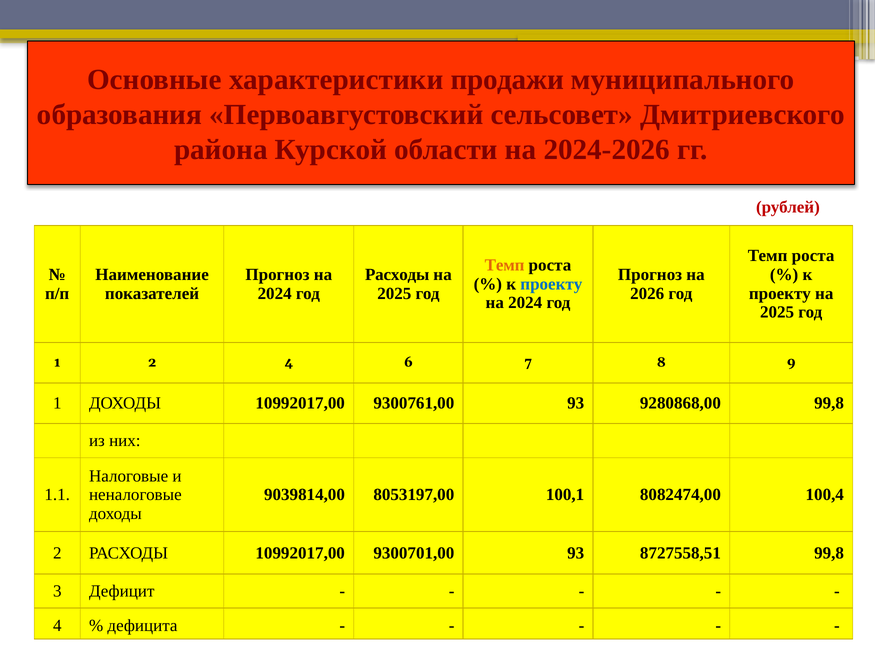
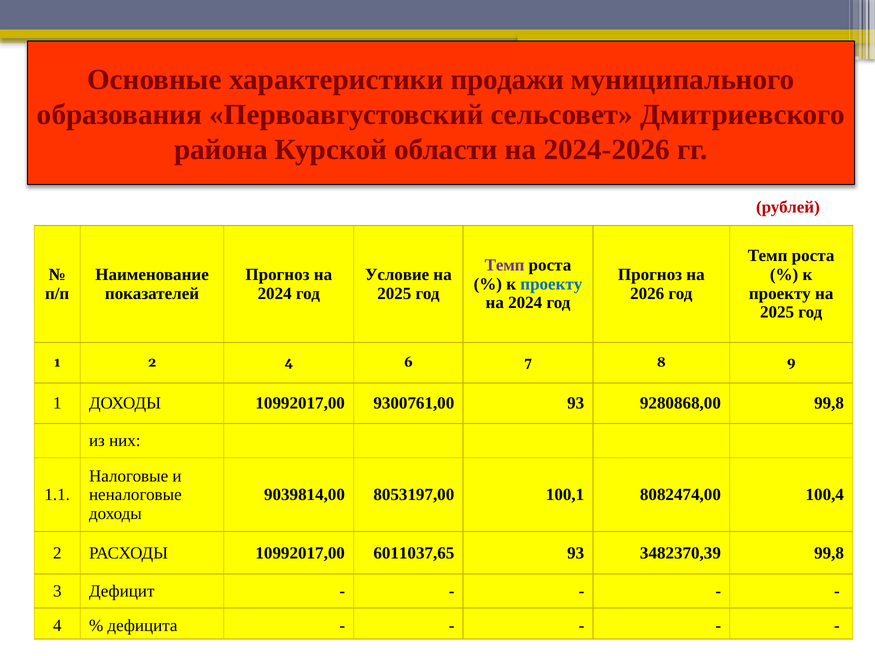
Темп at (505, 265) colour: orange -> purple
Расходы at (397, 275): Расходы -> Условие
9300701,00: 9300701,00 -> 6011037,65
8727558,51: 8727558,51 -> 3482370,39
